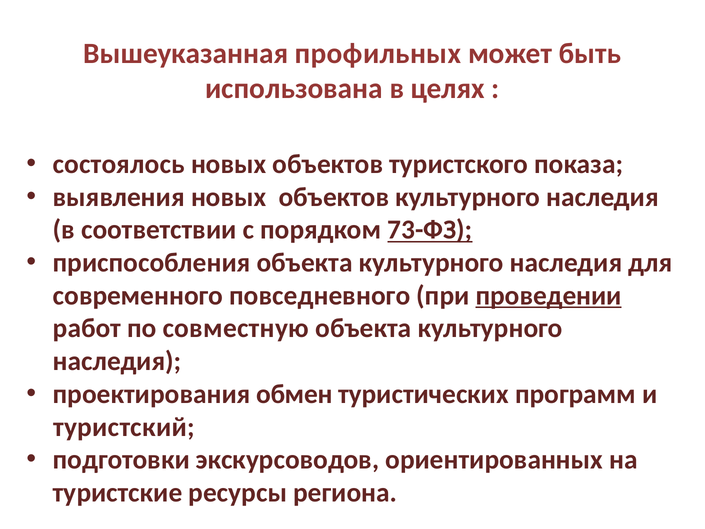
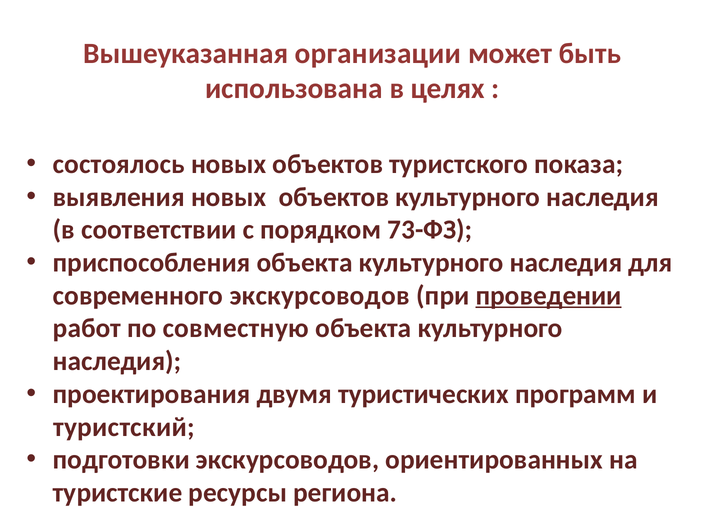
профильных: профильных -> организации
73-ФЗ underline: present -> none
современного повседневного: повседневного -> экскурсоводов
обмен: обмен -> двумя
